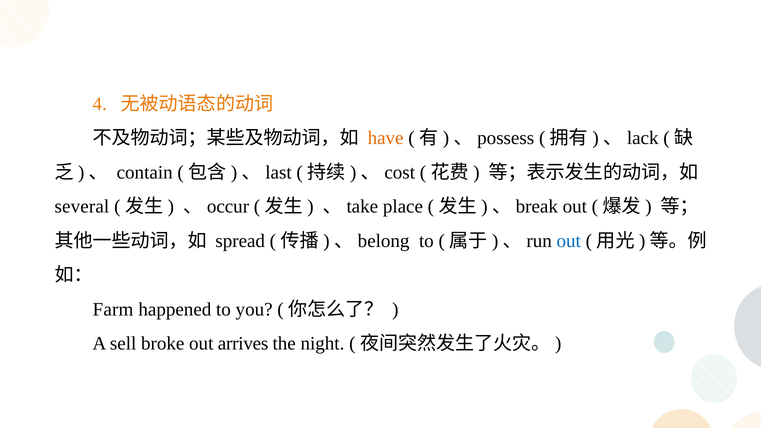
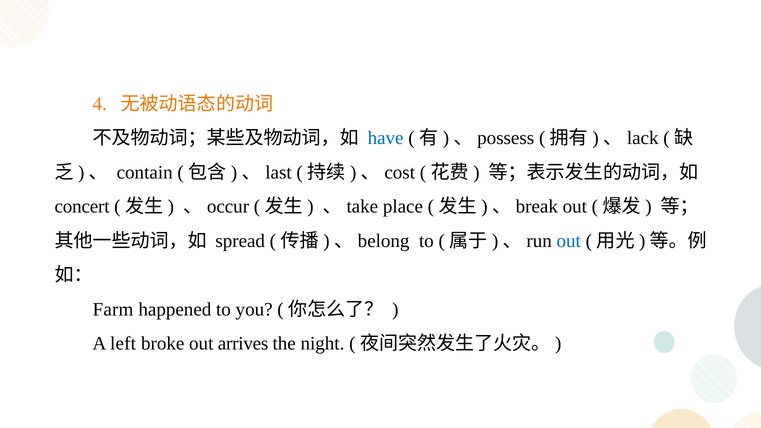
have colour: orange -> blue
several: several -> concert
sell: sell -> left
